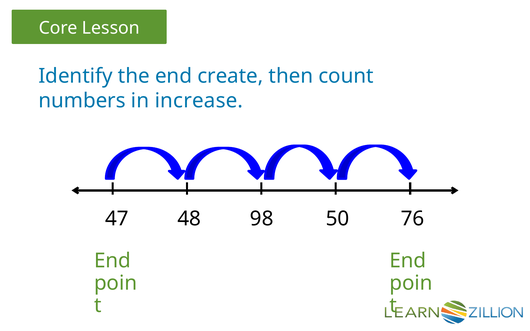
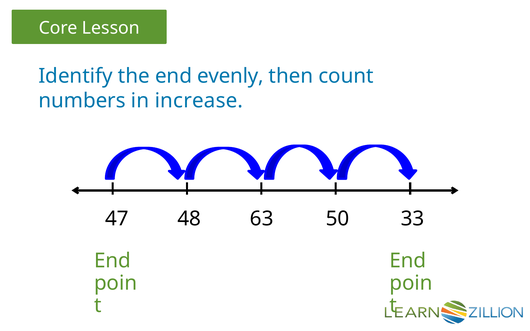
create: create -> evenly
98: 98 -> 63
76: 76 -> 33
